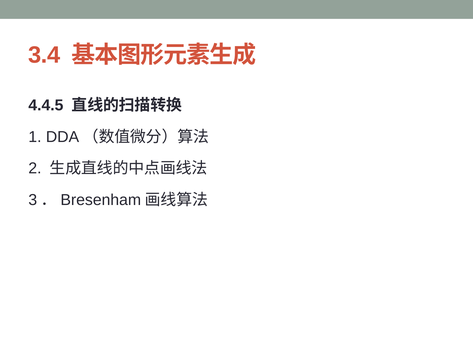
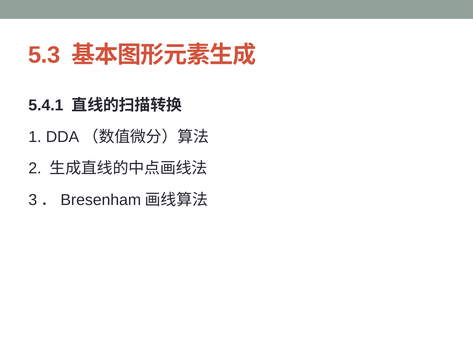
3.4: 3.4 -> 5.3
4.4.5: 4.4.5 -> 5.4.1
